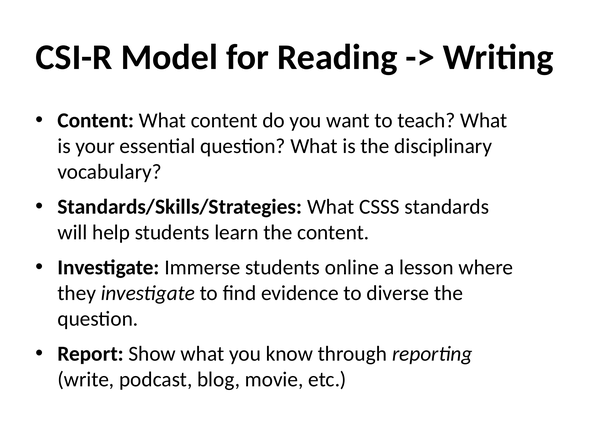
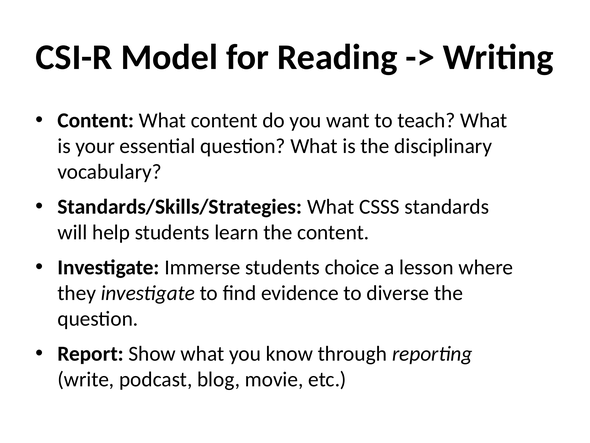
online: online -> choice
